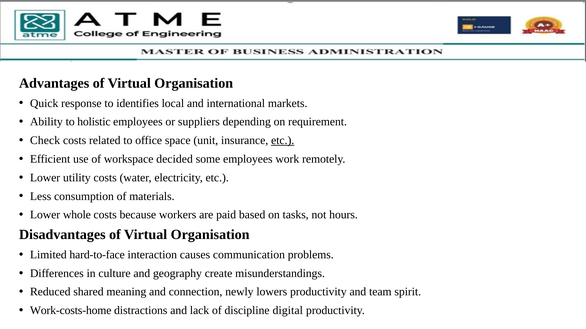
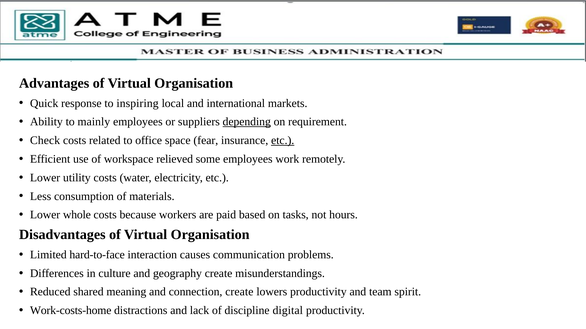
identifies: identifies -> inspiring
holistic: holistic -> mainly
depending underline: none -> present
unit: unit -> fear
decided: decided -> relieved
connection newly: newly -> create
